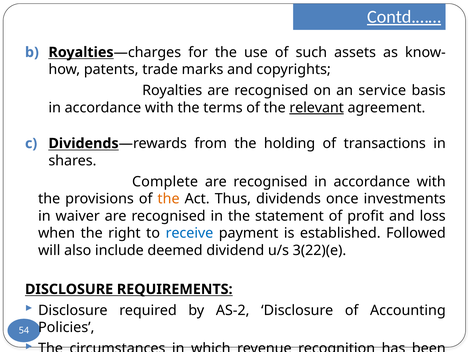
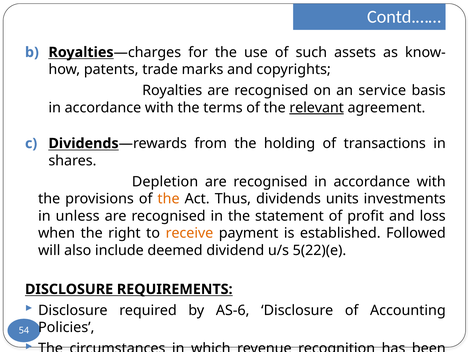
Contd.…… underline: present -> none
Complete: Complete -> Depletion
once: once -> units
waiver: waiver -> unless
receive colour: blue -> orange
3(22)(e: 3(22)(e -> 5(22)(e
AS-2: AS-2 -> AS-6
